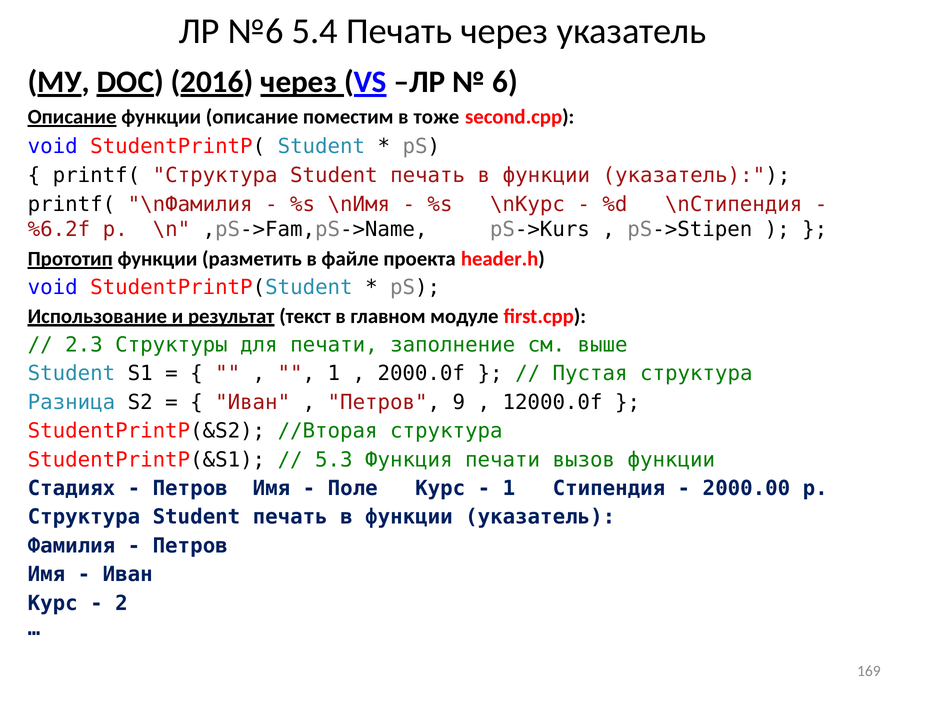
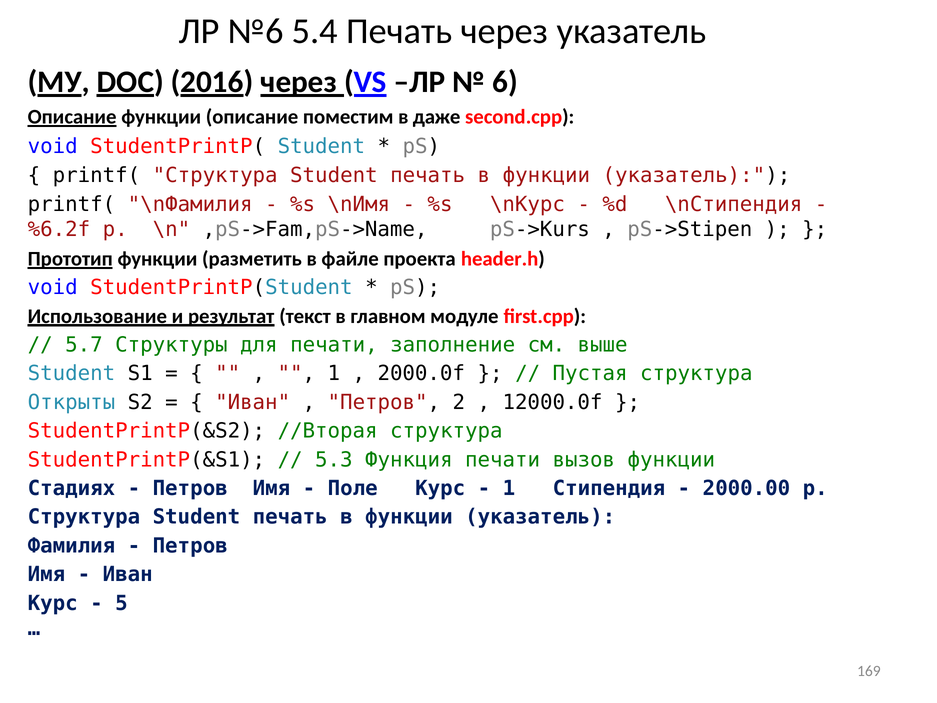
тоже: тоже -> даже
2.3: 2.3 -> 5.7
Разница: Разница -> Открыты
9: 9 -> 2
2: 2 -> 5
